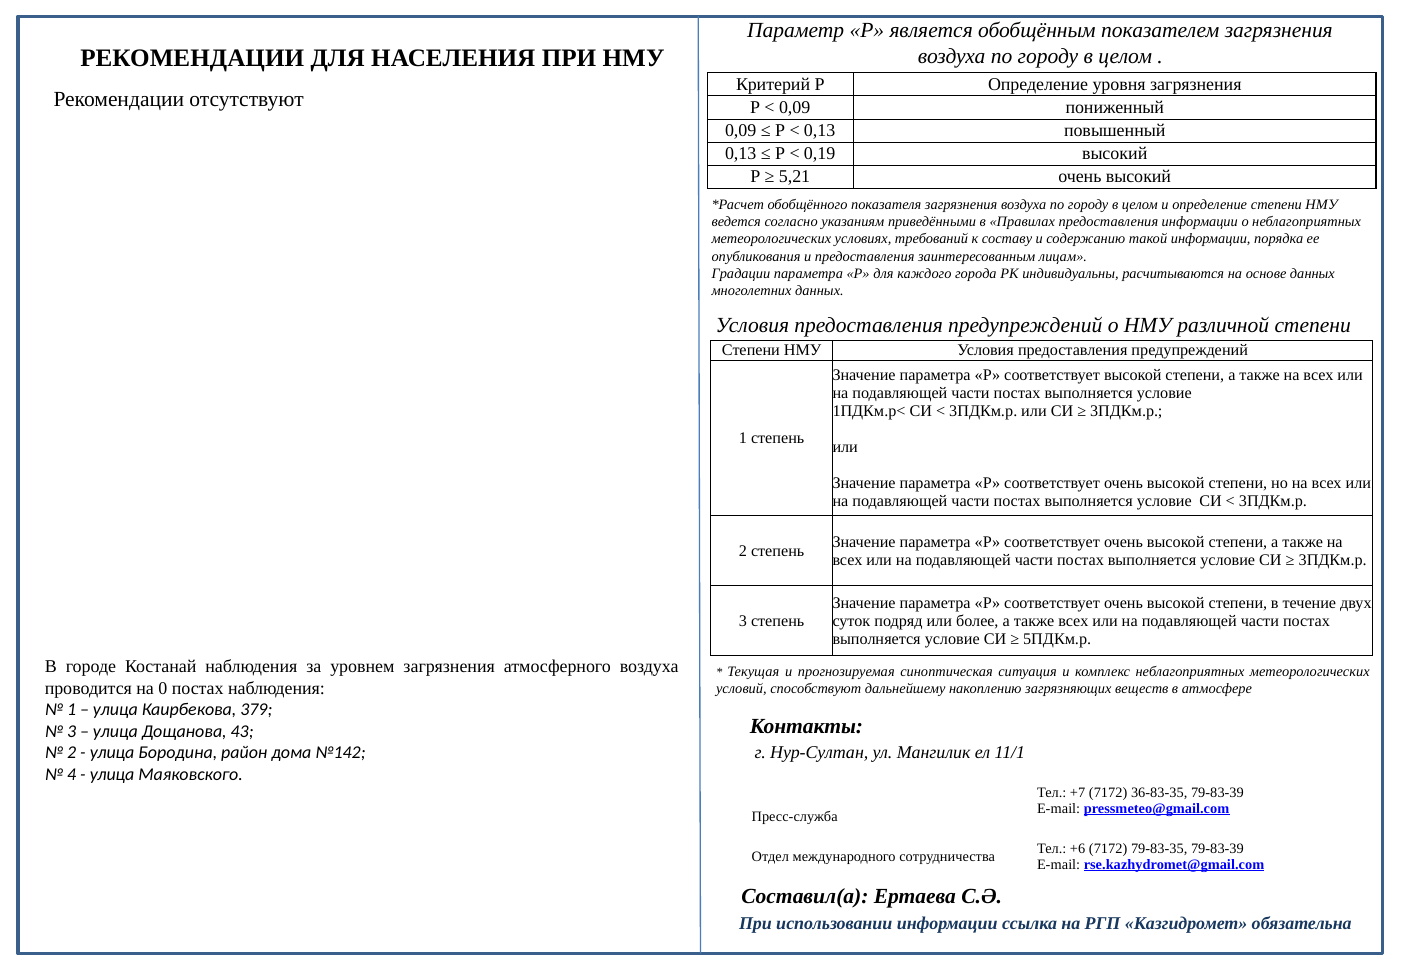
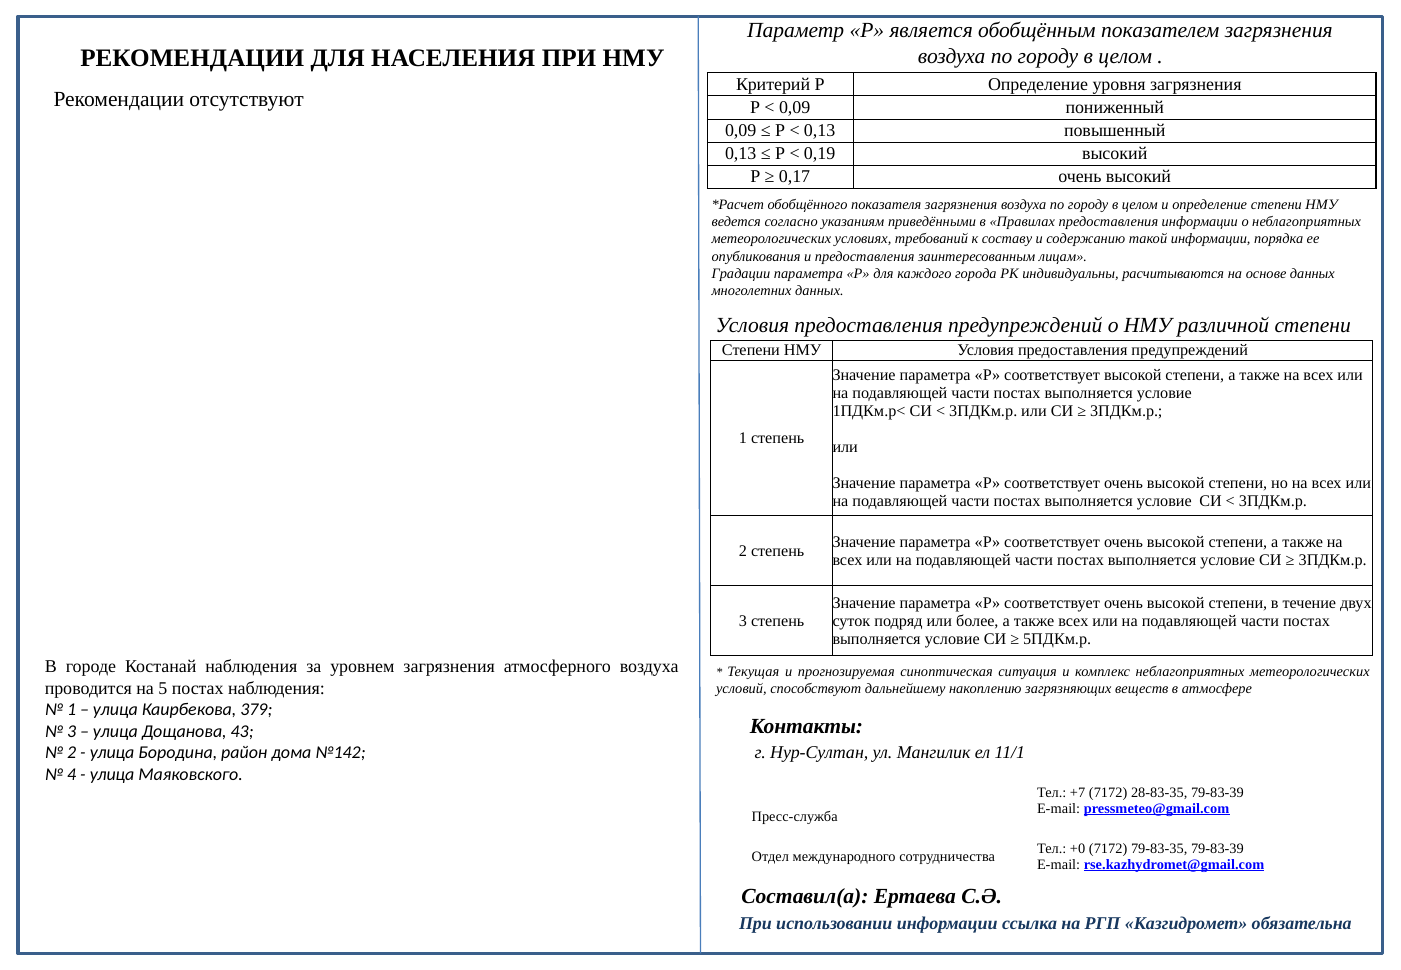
5,21: 5,21 -> 0,17
0: 0 -> 5
36-83-35: 36-83-35 -> 28-83-35
+6: +6 -> +0
